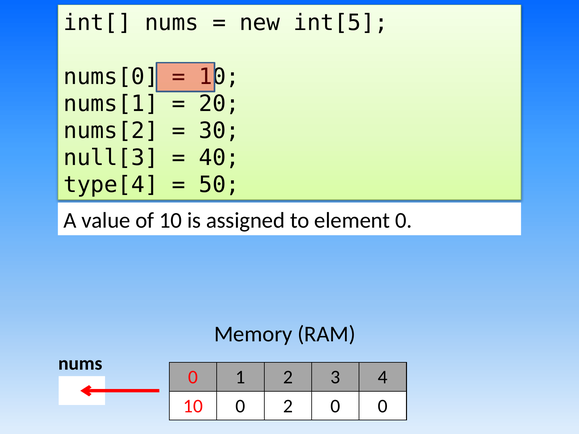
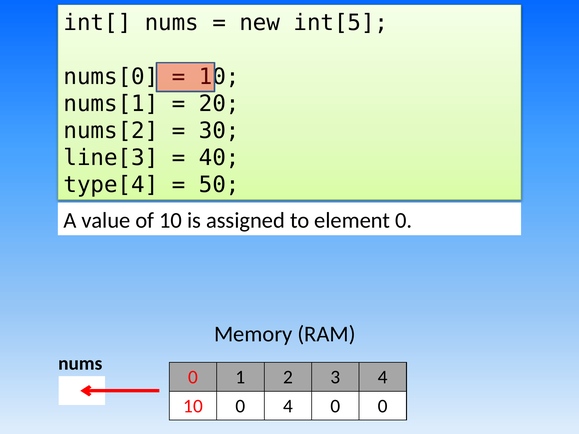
null[3: null[3 -> line[3
0 2: 2 -> 4
